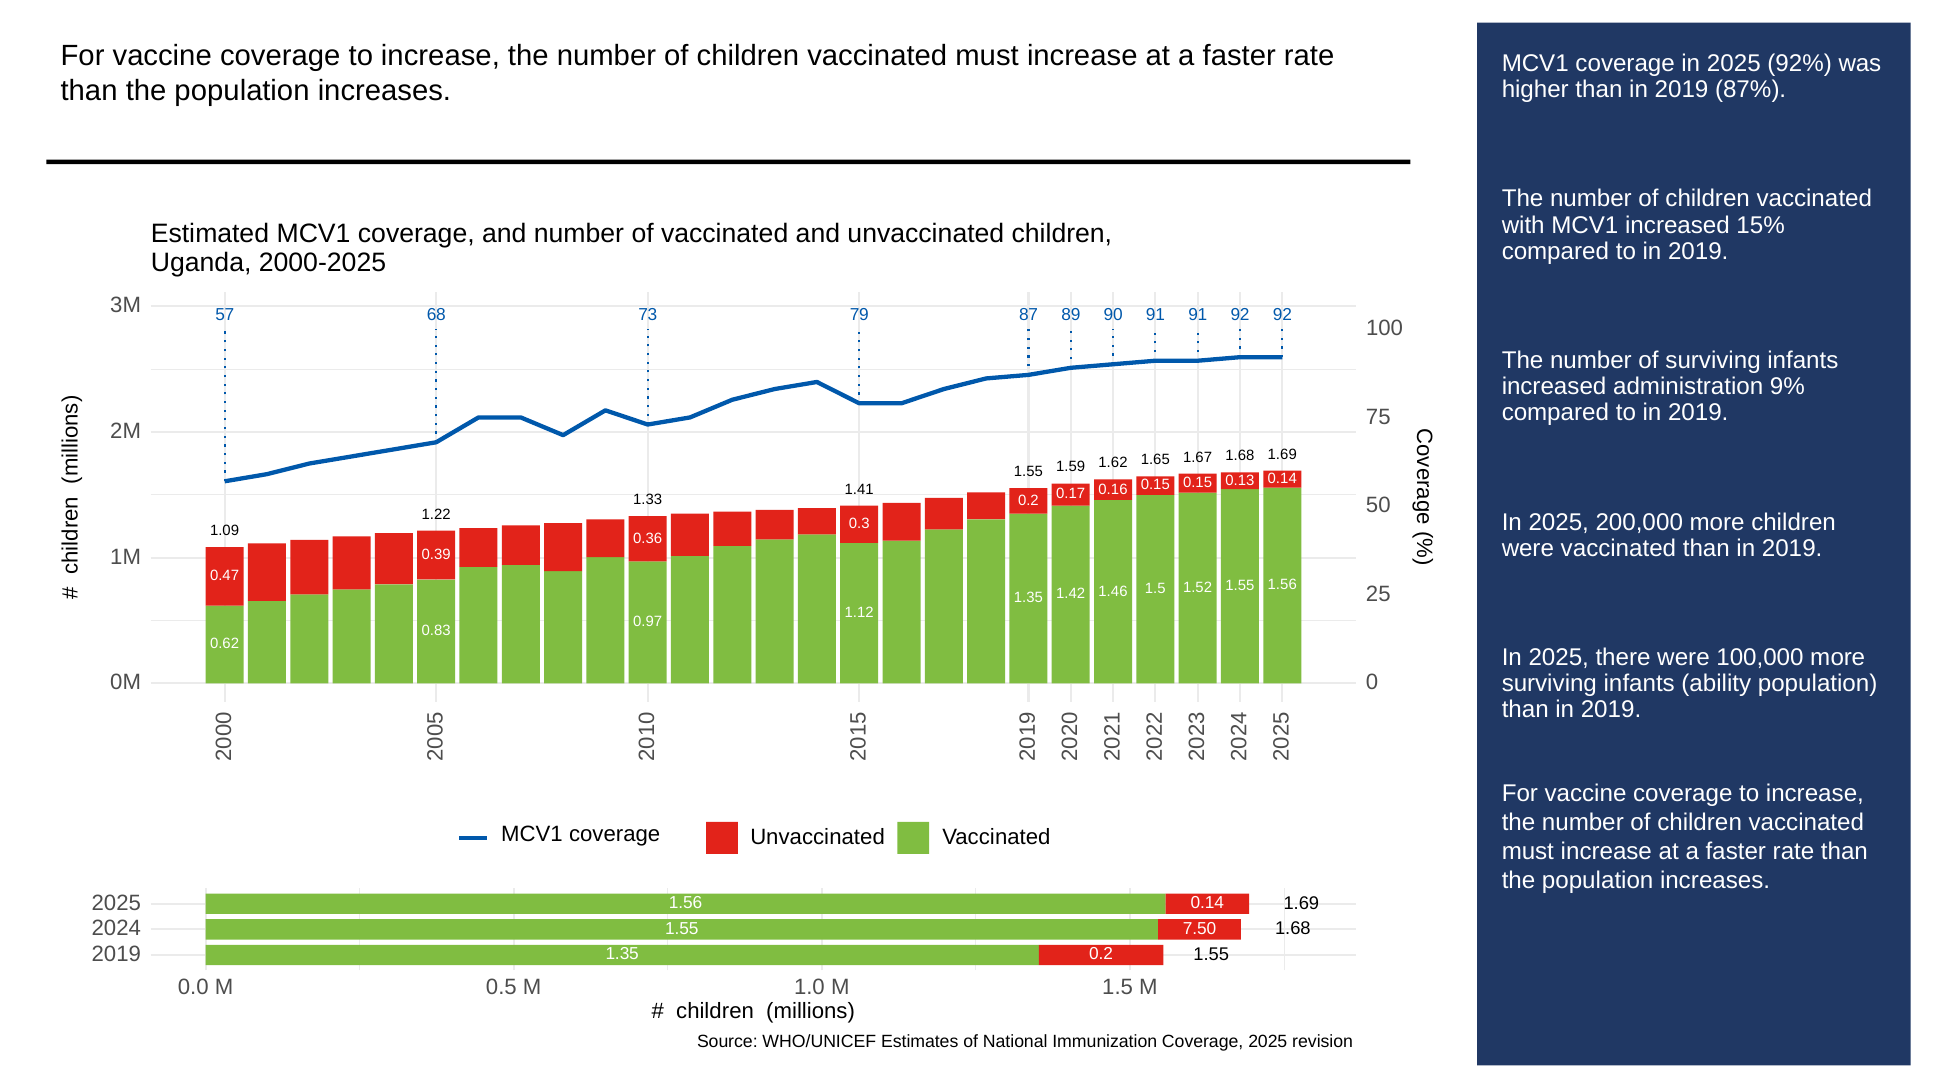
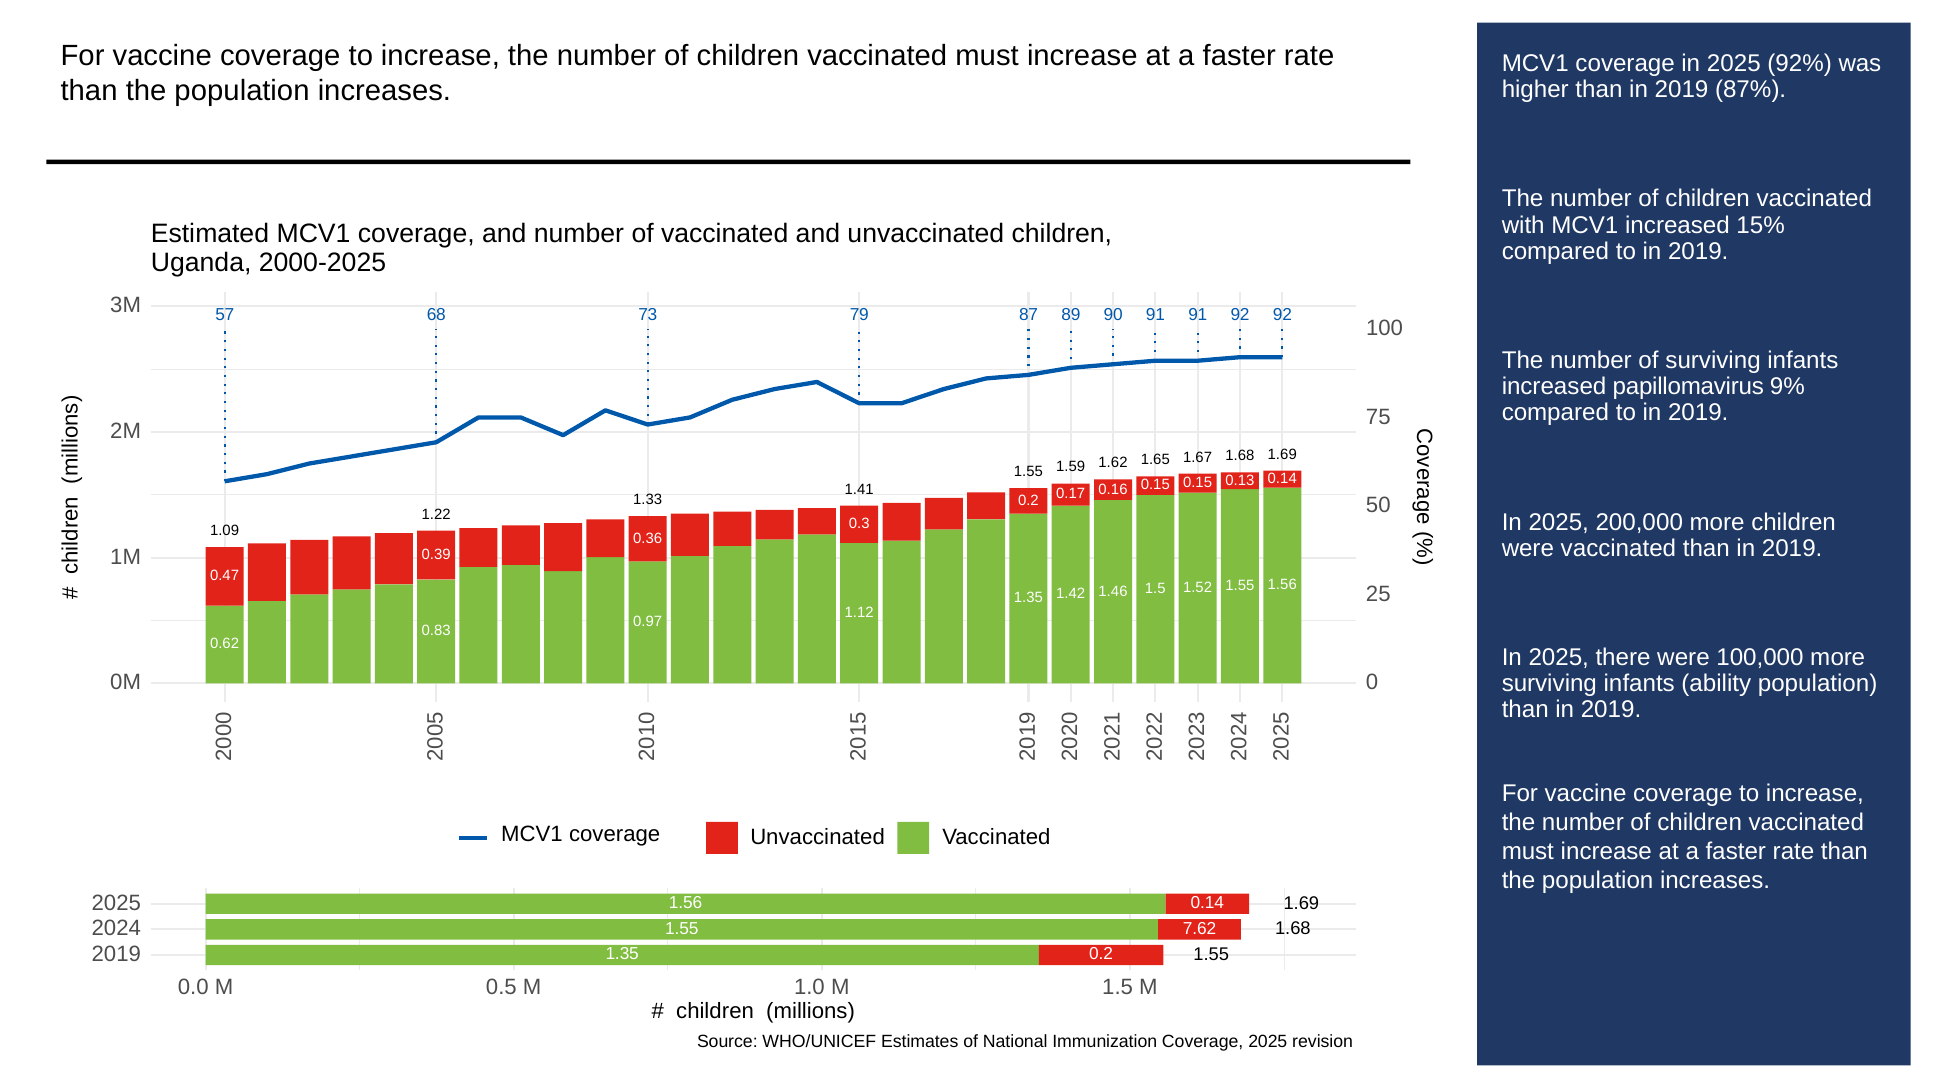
administration: administration -> papillomavirus
7.50: 7.50 -> 7.62
